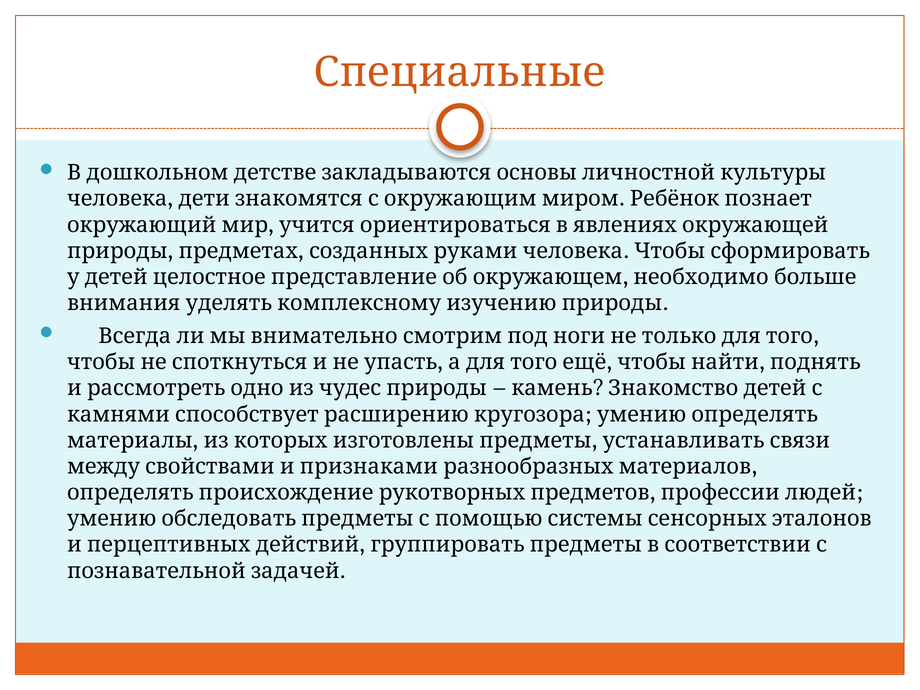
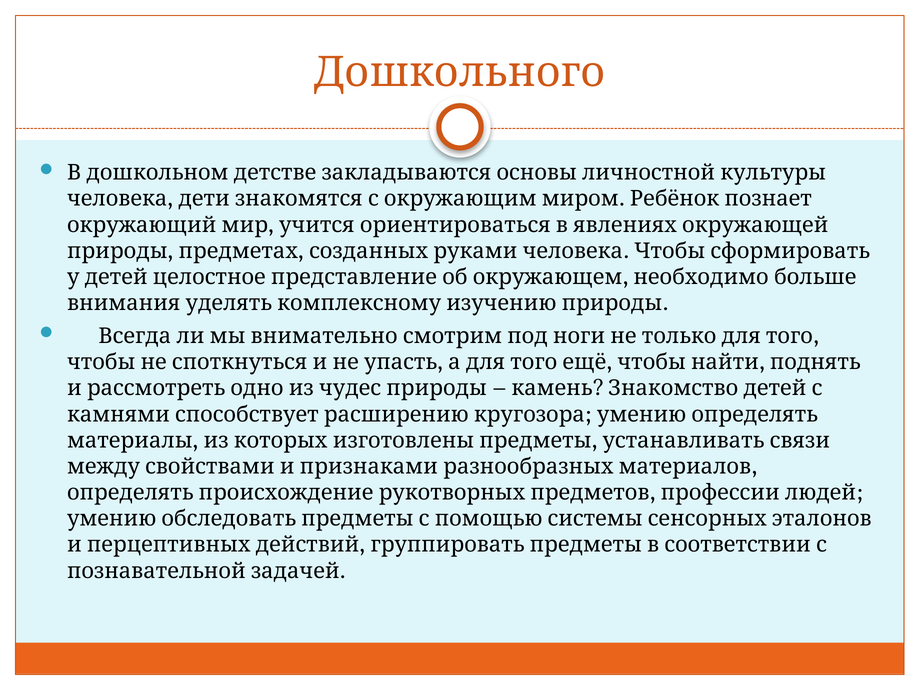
Специальные: Специальные -> Дошкольного
